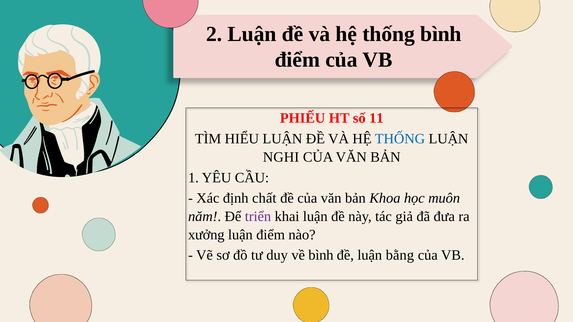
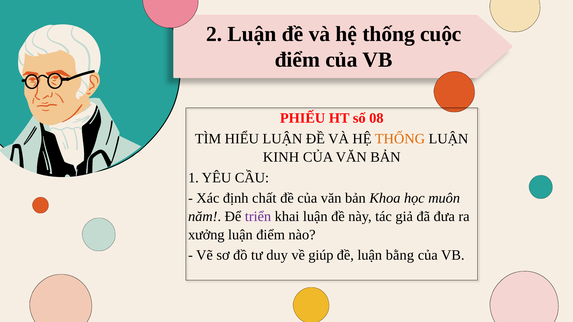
thống bình: bình -> cuộc
11: 11 -> 08
THỐNG at (400, 139) colour: blue -> orange
NGHI: NGHI -> KINH
về bình: bình -> giúp
